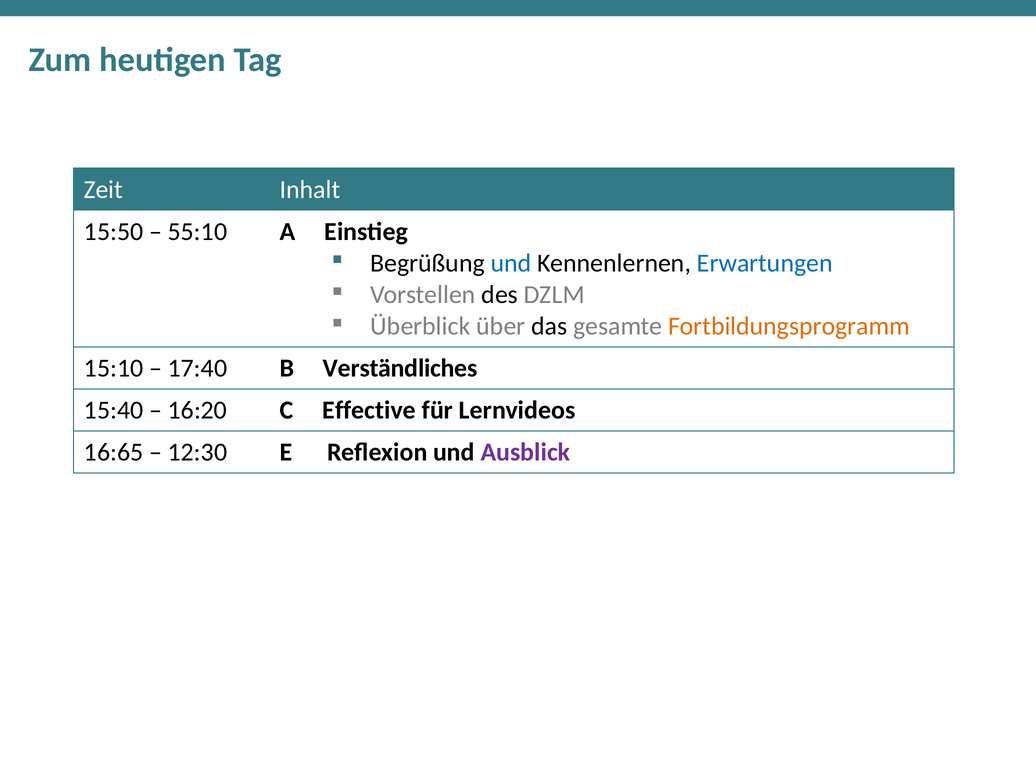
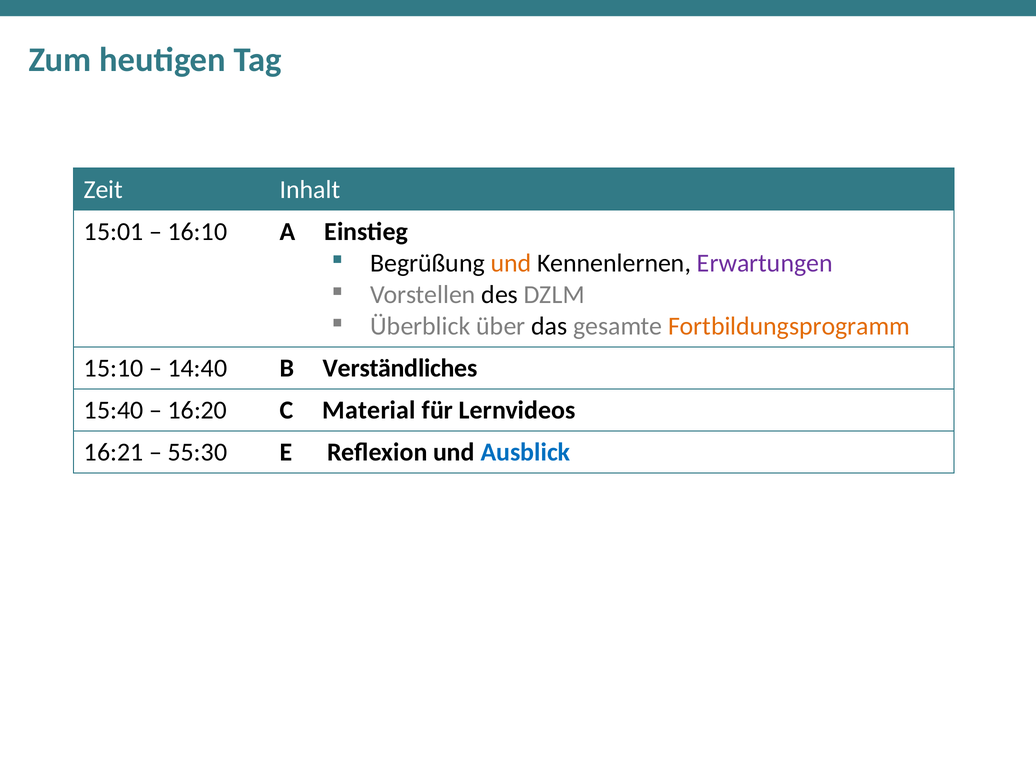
15:50: 15:50 -> 15:01
55:10: 55:10 -> 16:10
und at (511, 263) colour: blue -> orange
Erwartungen colour: blue -> purple
17:40: 17:40 -> 14:40
Effective: Effective -> Material
16:65: 16:65 -> 16:21
12:30: 12:30 -> 55:30
Ausblick colour: purple -> blue
